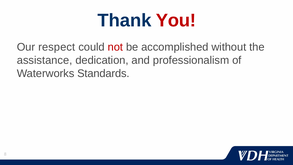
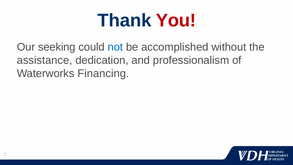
respect: respect -> seeking
not colour: red -> blue
Standards: Standards -> Financing
